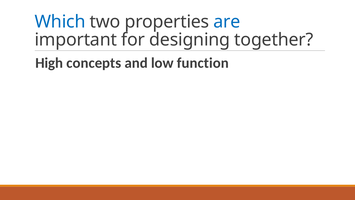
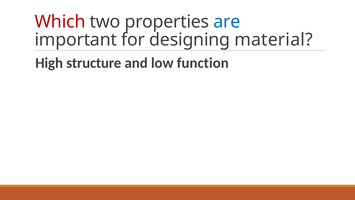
Which colour: blue -> red
together: together -> material
concepts: concepts -> structure
